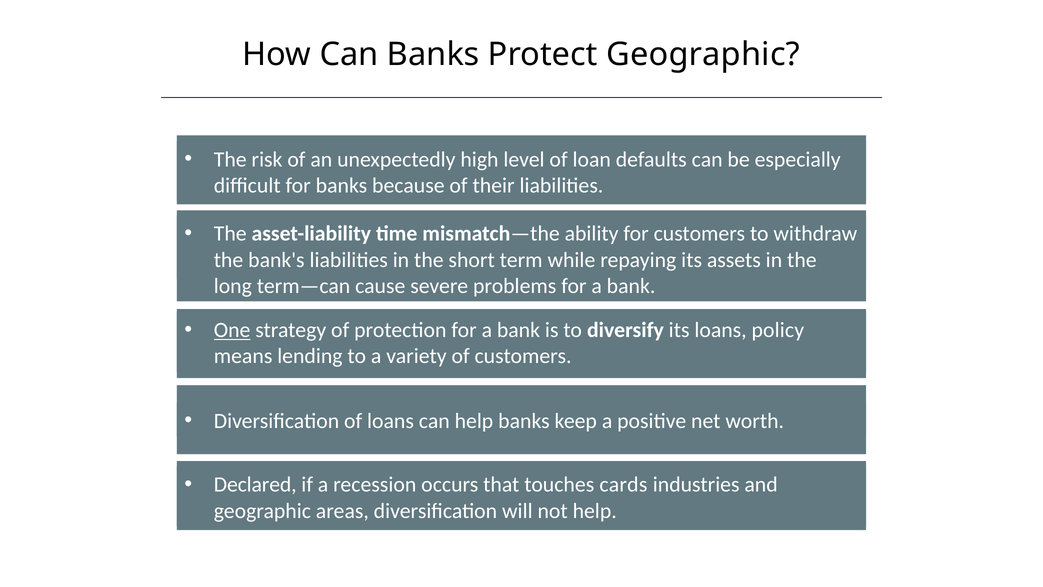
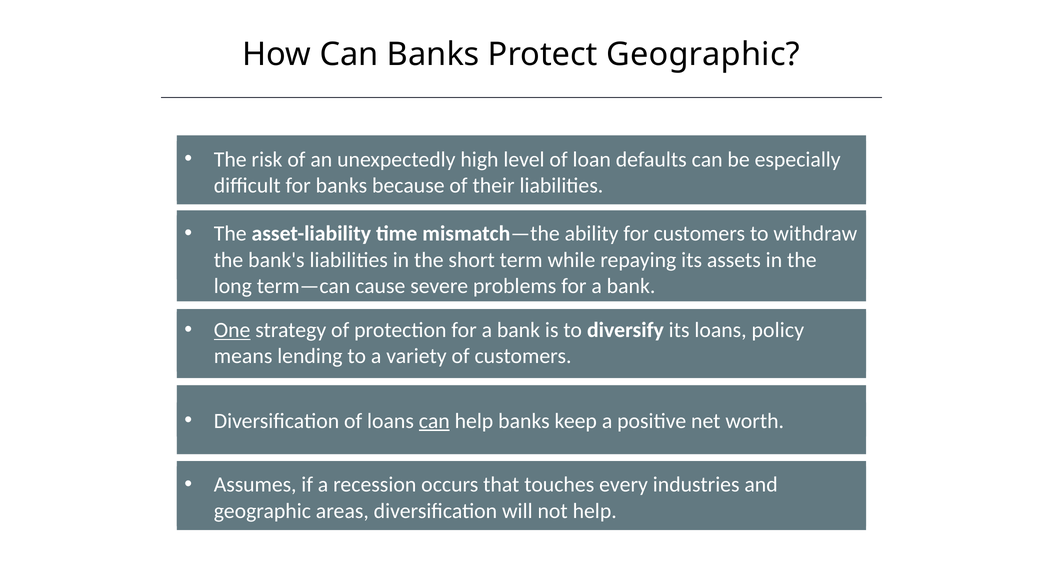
can at (434, 421) underline: none -> present
Declared: Declared -> Assumes
cards: cards -> every
